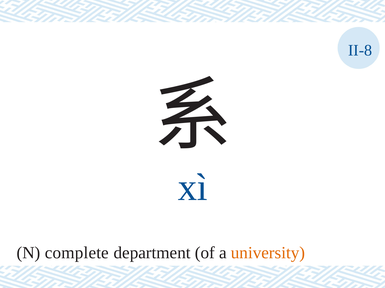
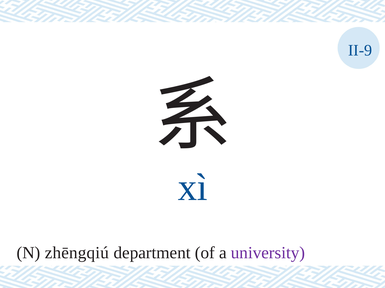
II-8: II-8 -> II-9
complete: complete -> zhēngqiú
university colour: orange -> purple
